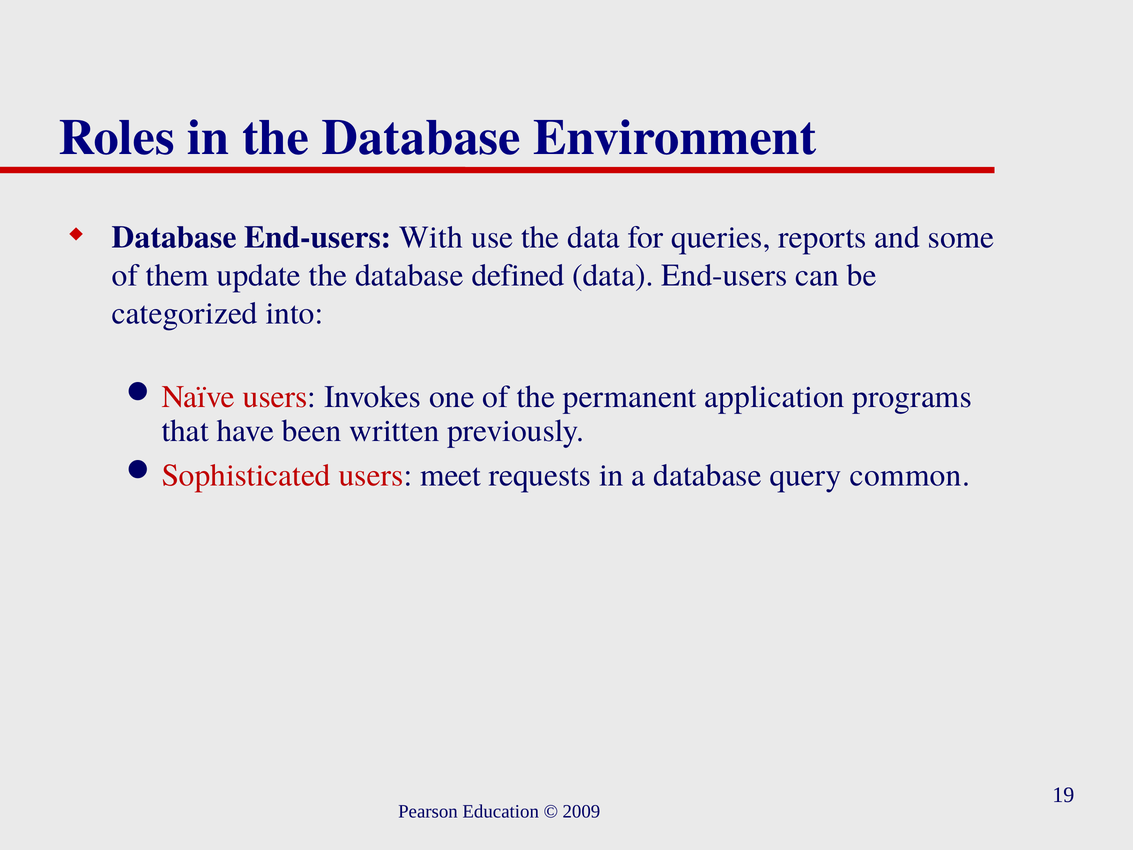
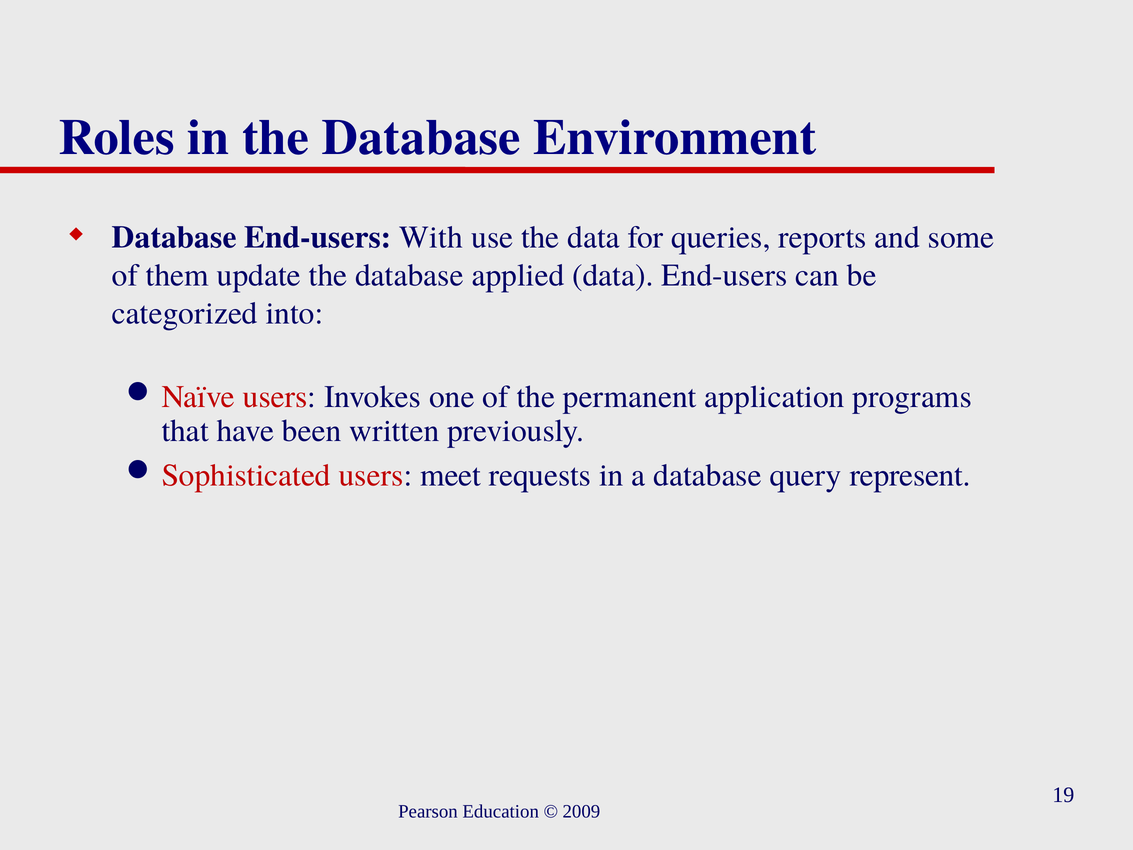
defined: defined -> applied
common: common -> represent
